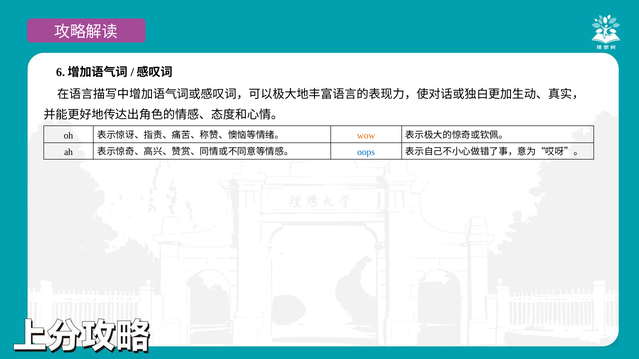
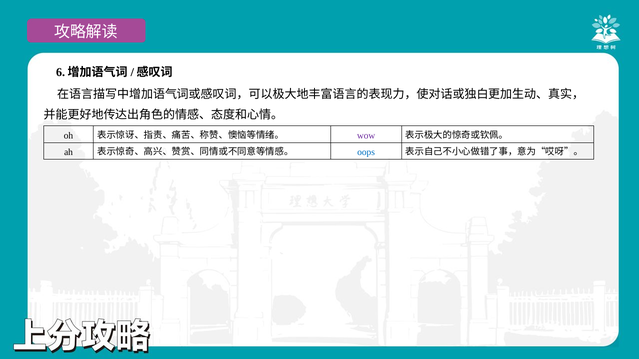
wow colour: orange -> purple
